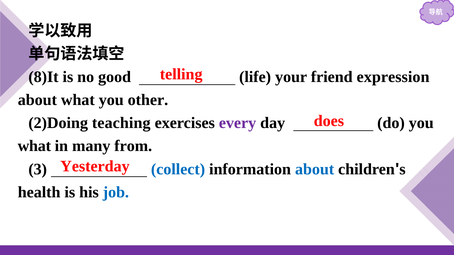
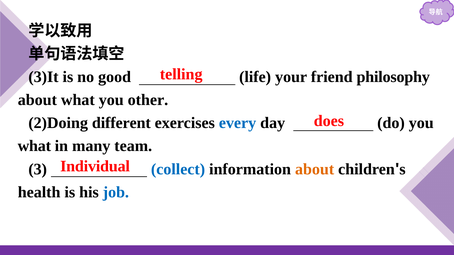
8)It: 8)It -> 3)It
expression: expression -> philosophy
teaching: teaching -> different
every colour: purple -> blue
from: from -> team
Yesterday: Yesterday -> Individual
about at (315, 169) colour: blue -> orange
